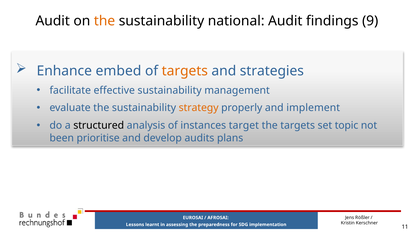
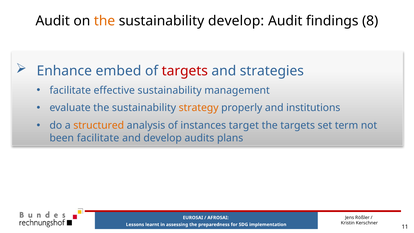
sustainability national: national -> develop
9: 9 -> 8
targets at (185, 71) colour: orange -> red
implement: implement -> institutions
structured colour: black -> orange
topic: topic -> term
been prioritise: prioritise -> facilitate
